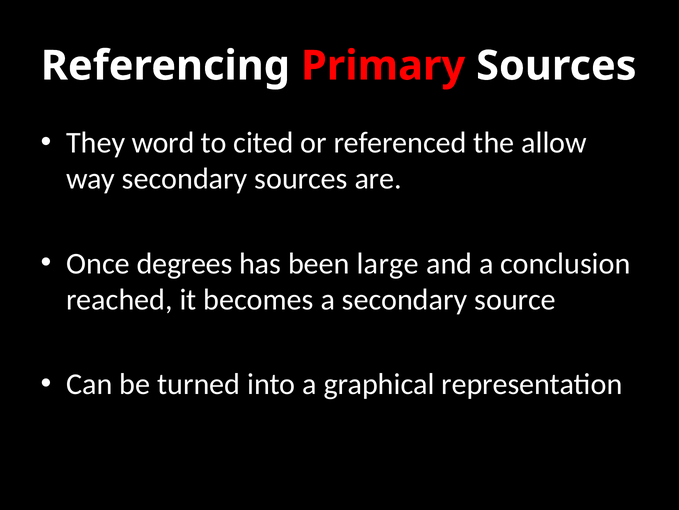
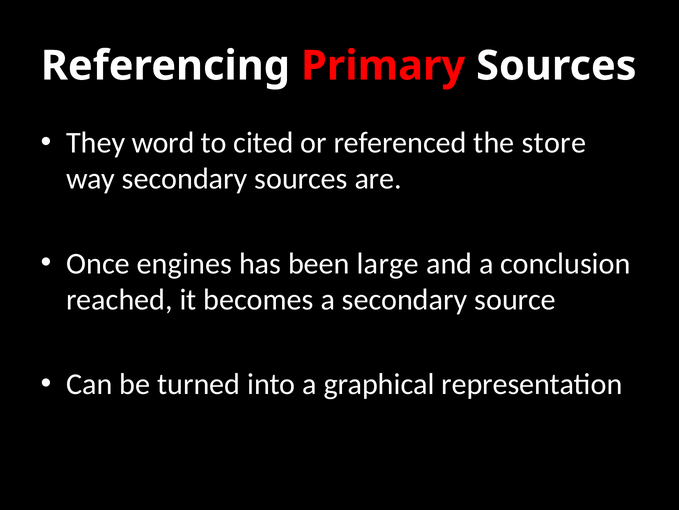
allow: allow -> store
degrees: degrees -> engines
